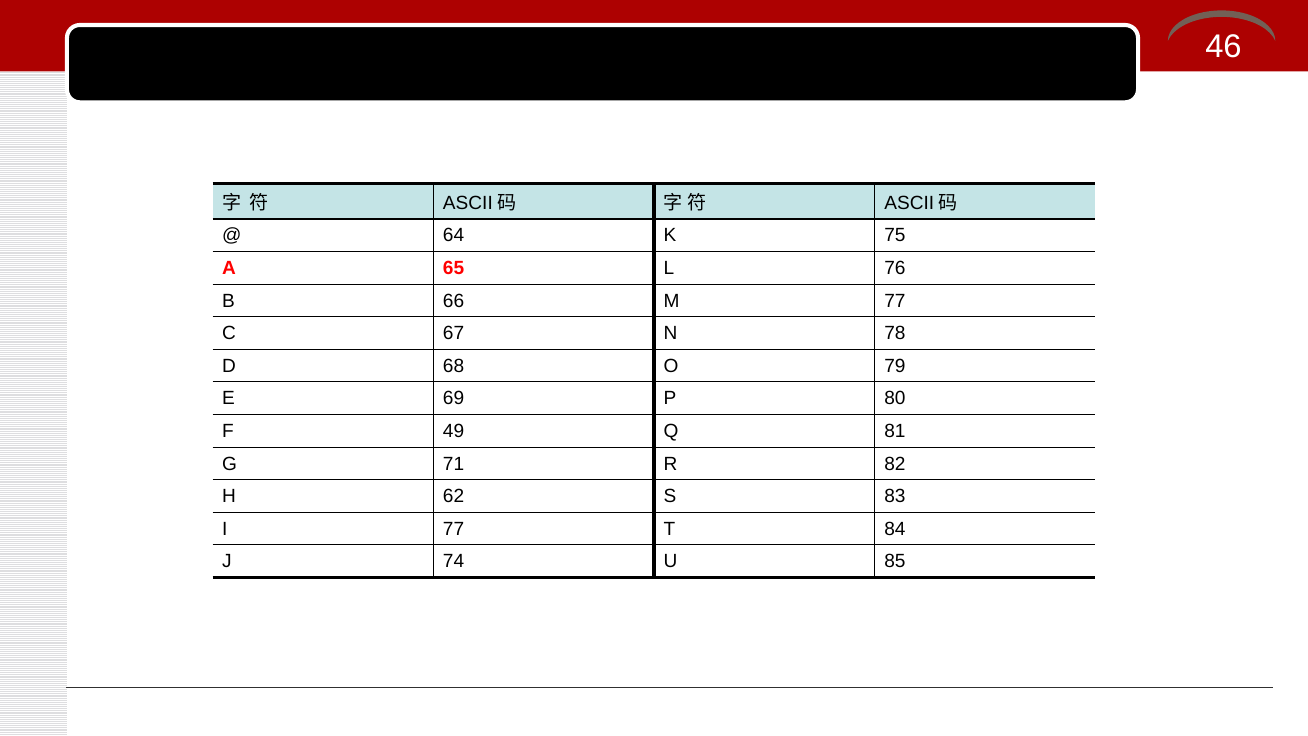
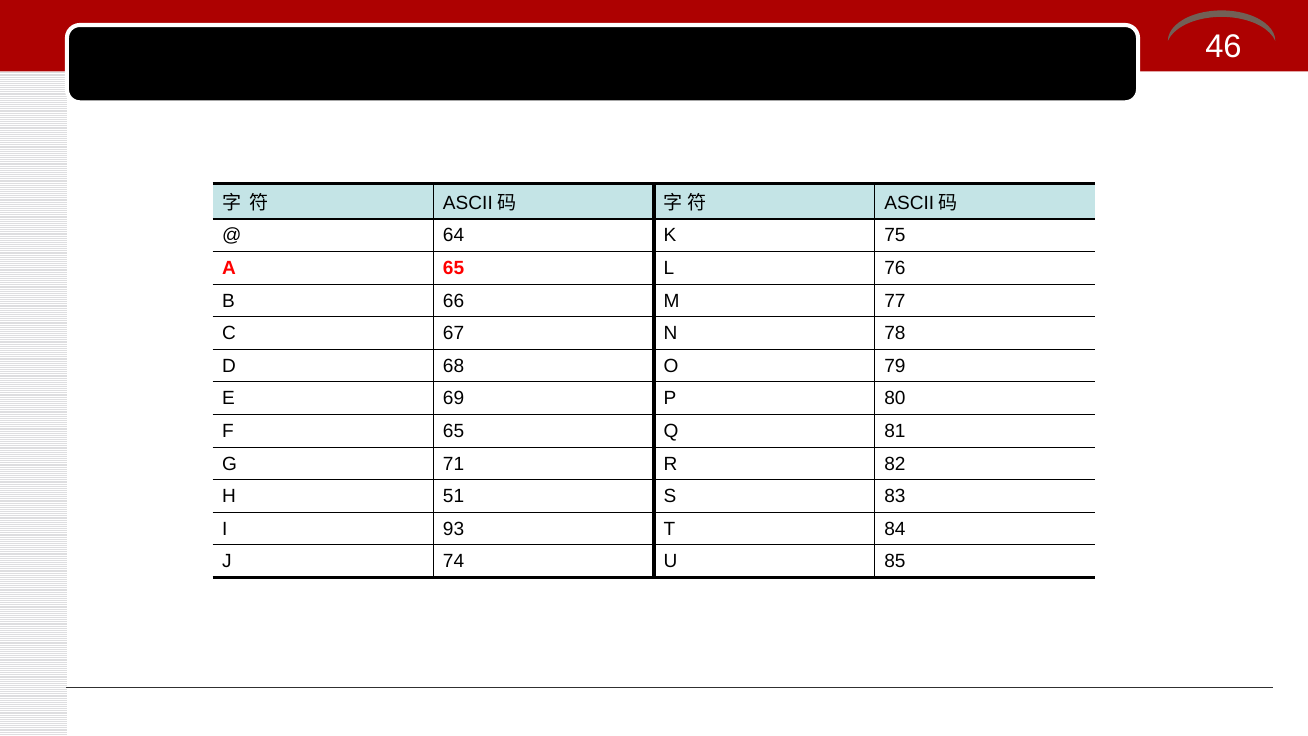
F 49: 49 -> 65
62: 62 -> 51
I 77: 77 -> 93
